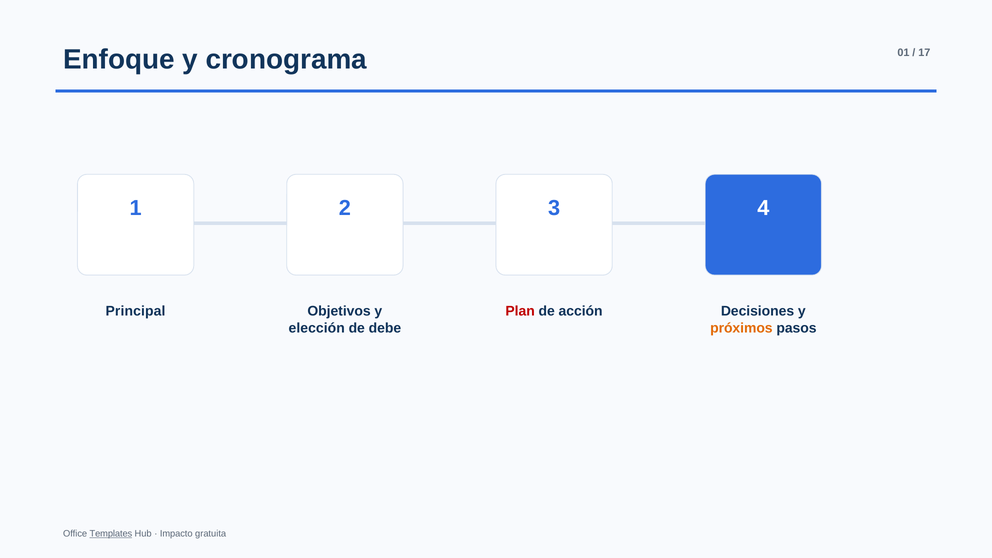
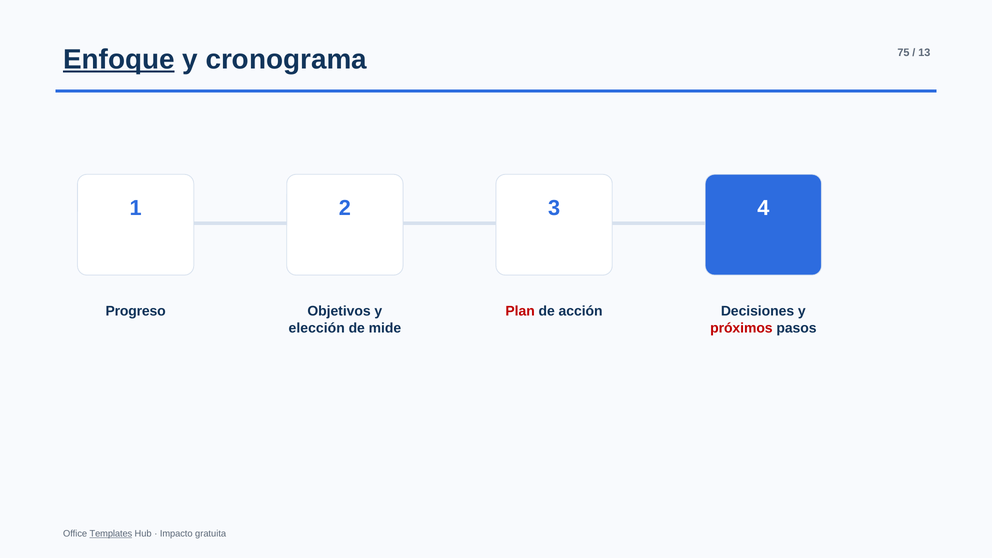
Enfoque underline: none -> present
01: 01 -> 75
17: 17 -> 13
Principal: Principal -> Progreso
debe: debe -> mide
próximos colour: orange -> red
